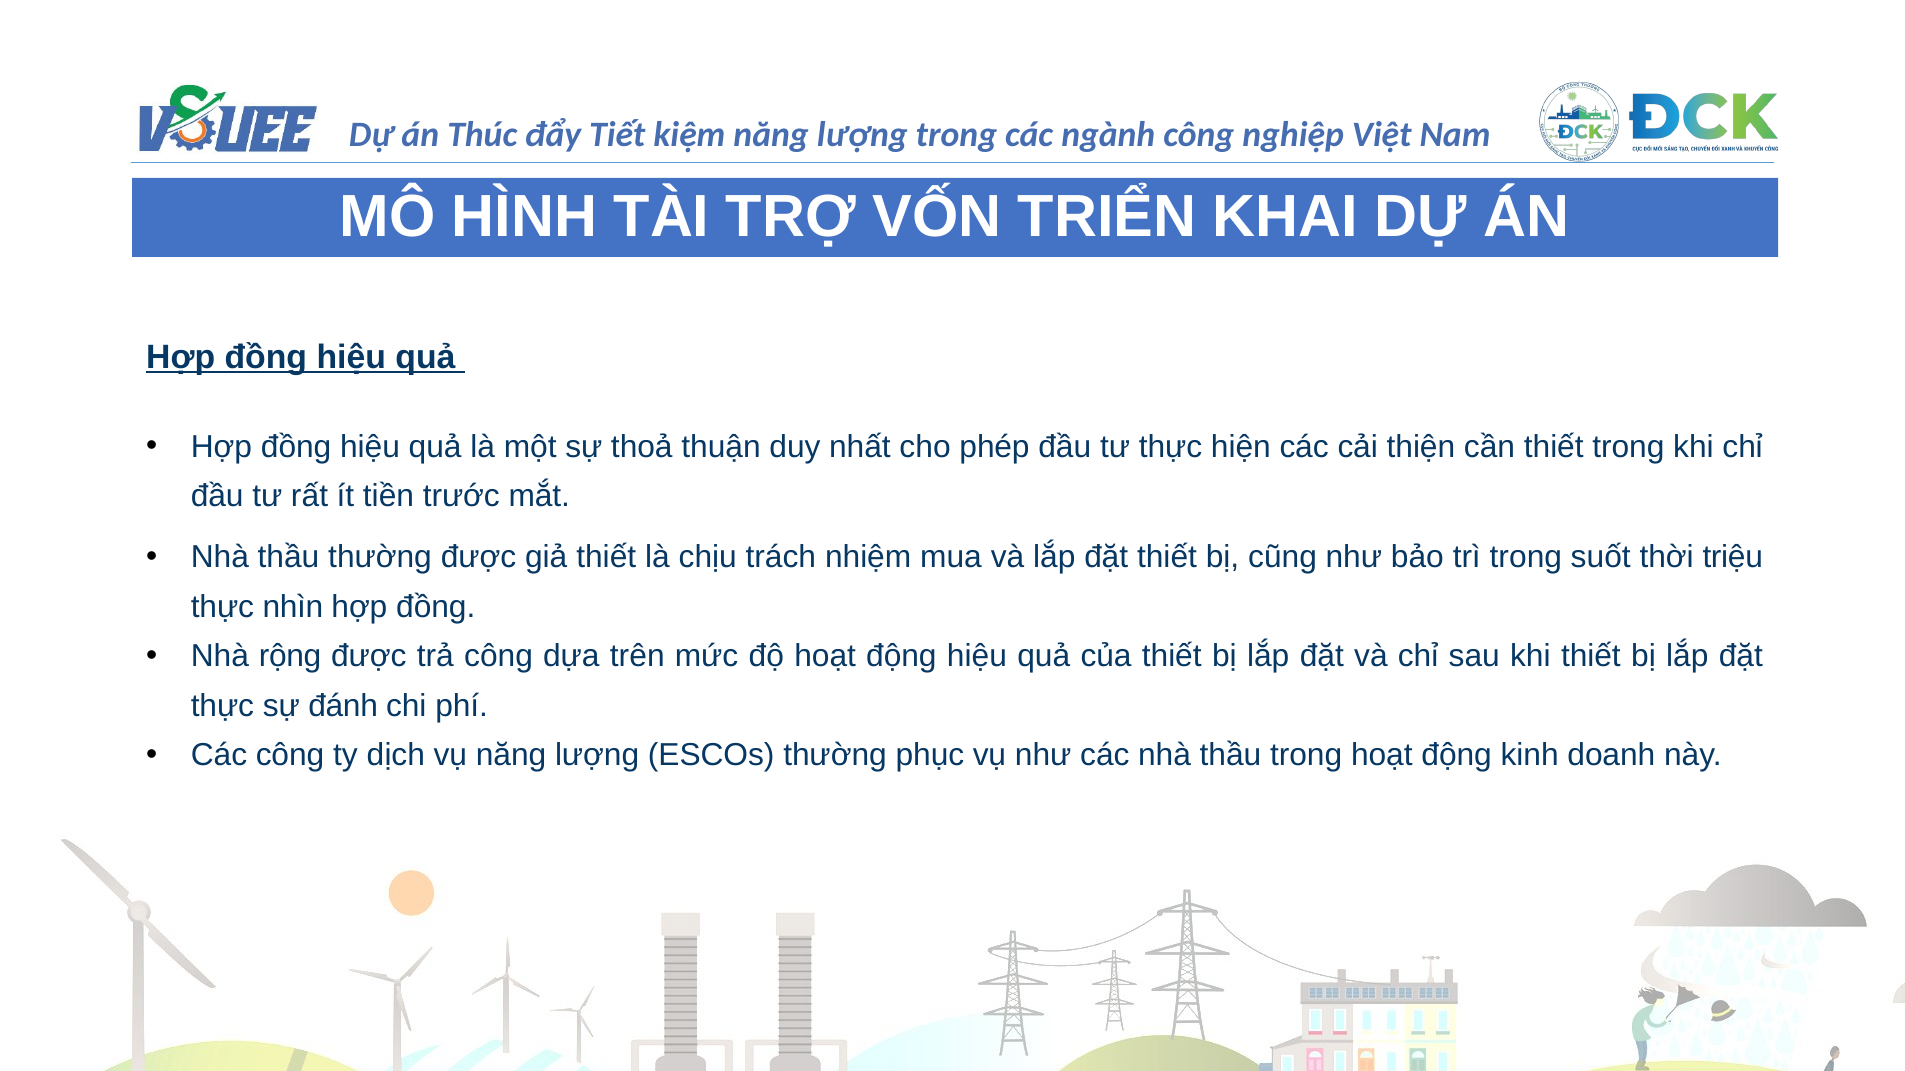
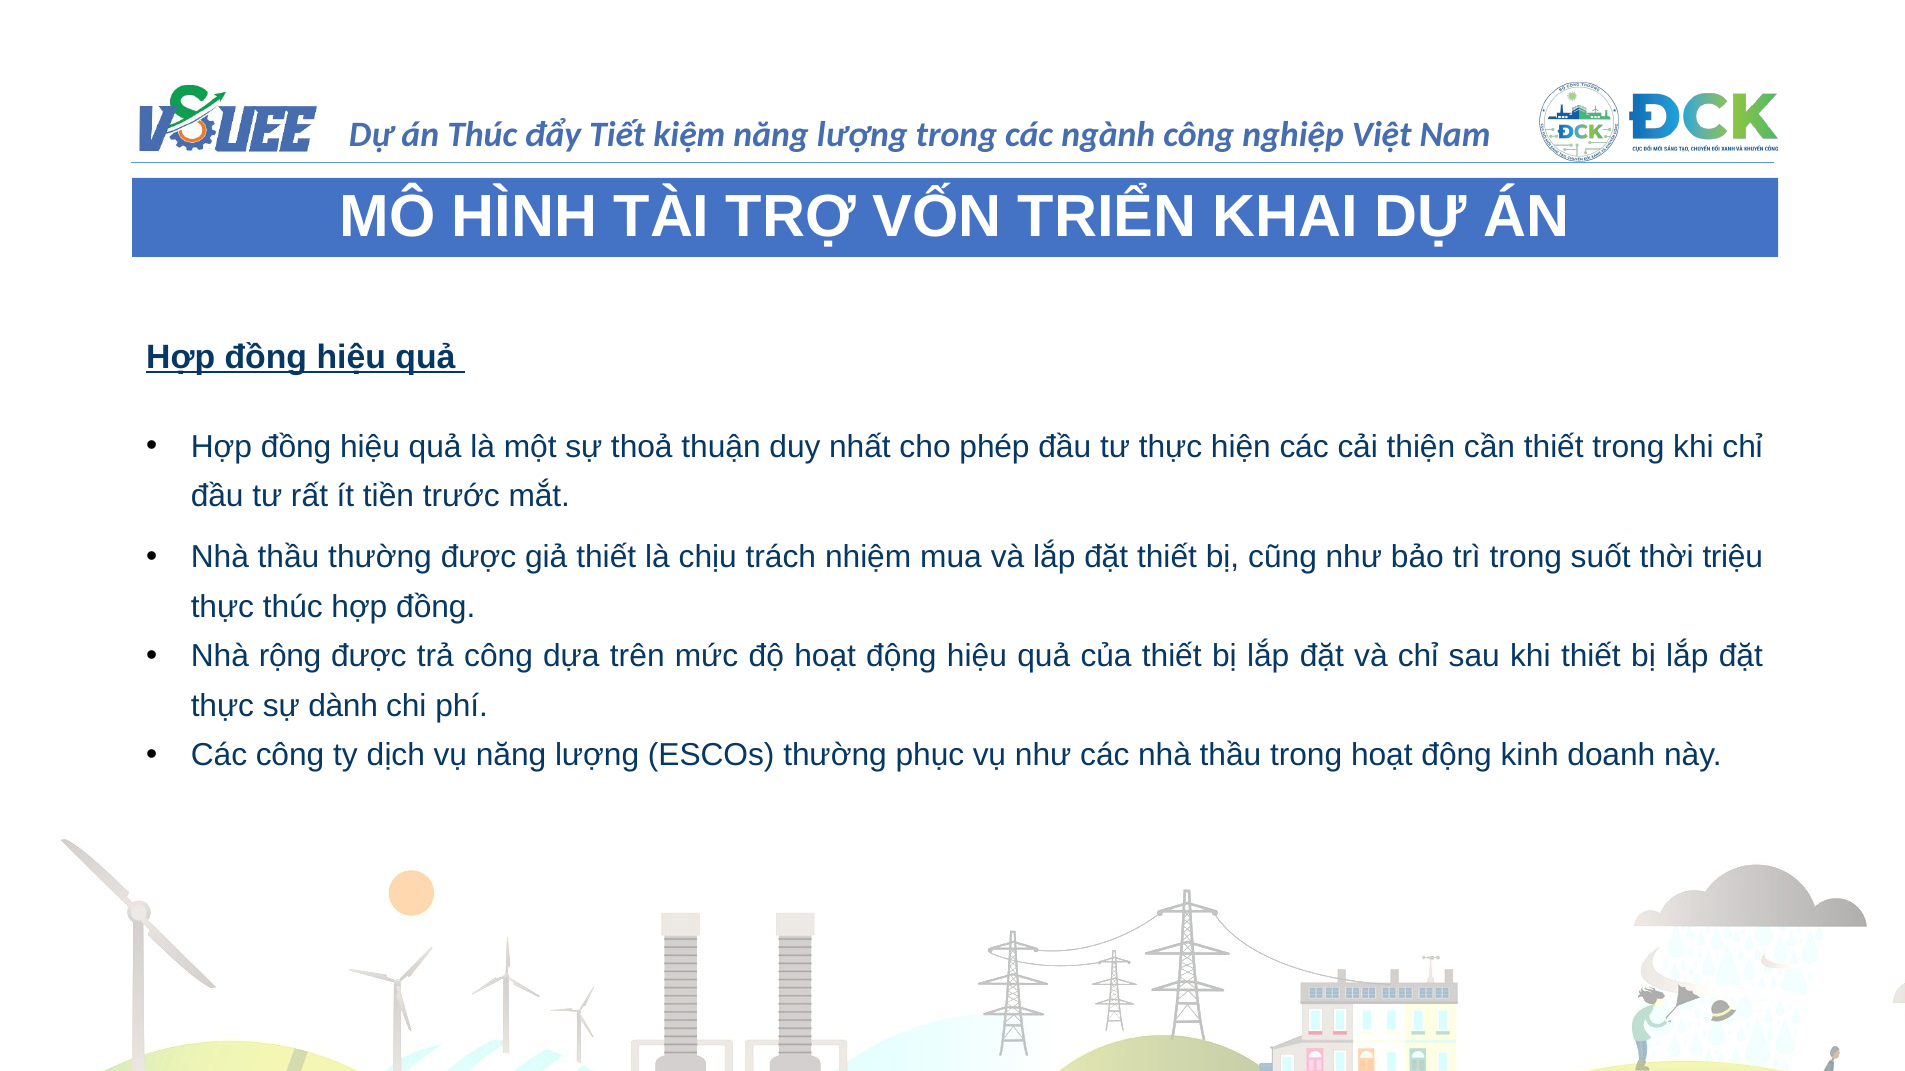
thực nhìn: nhìn -> thúc
đánh: đánh -> dành
